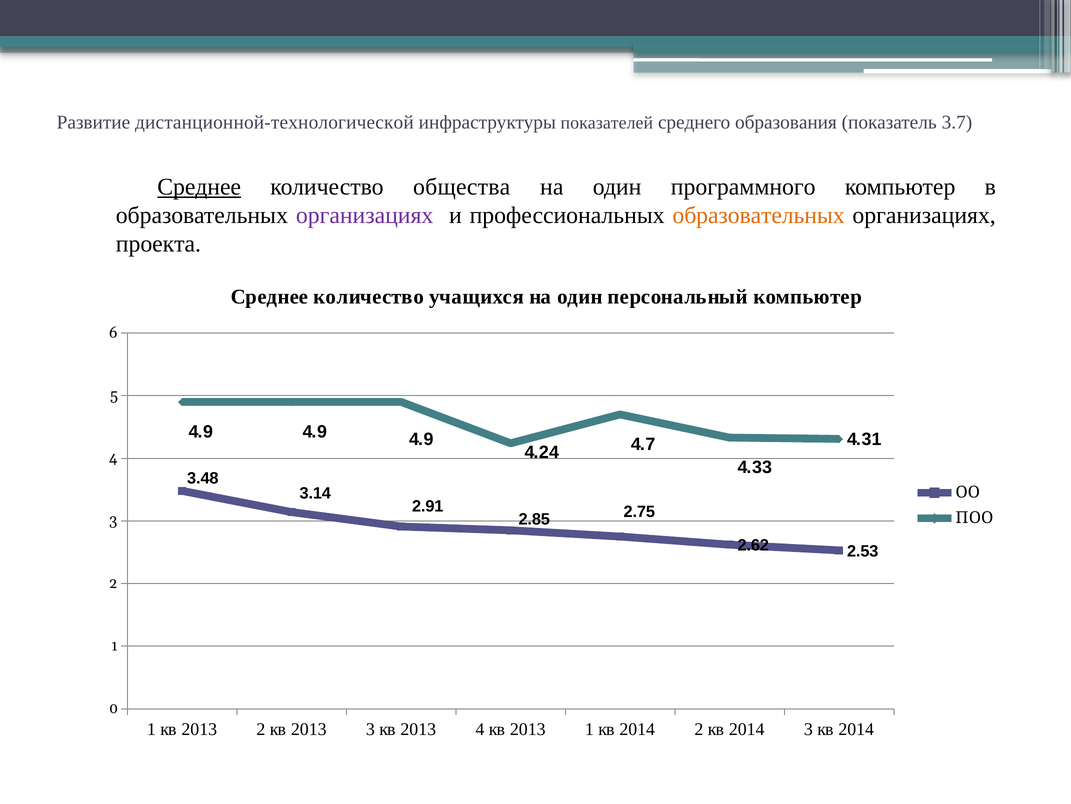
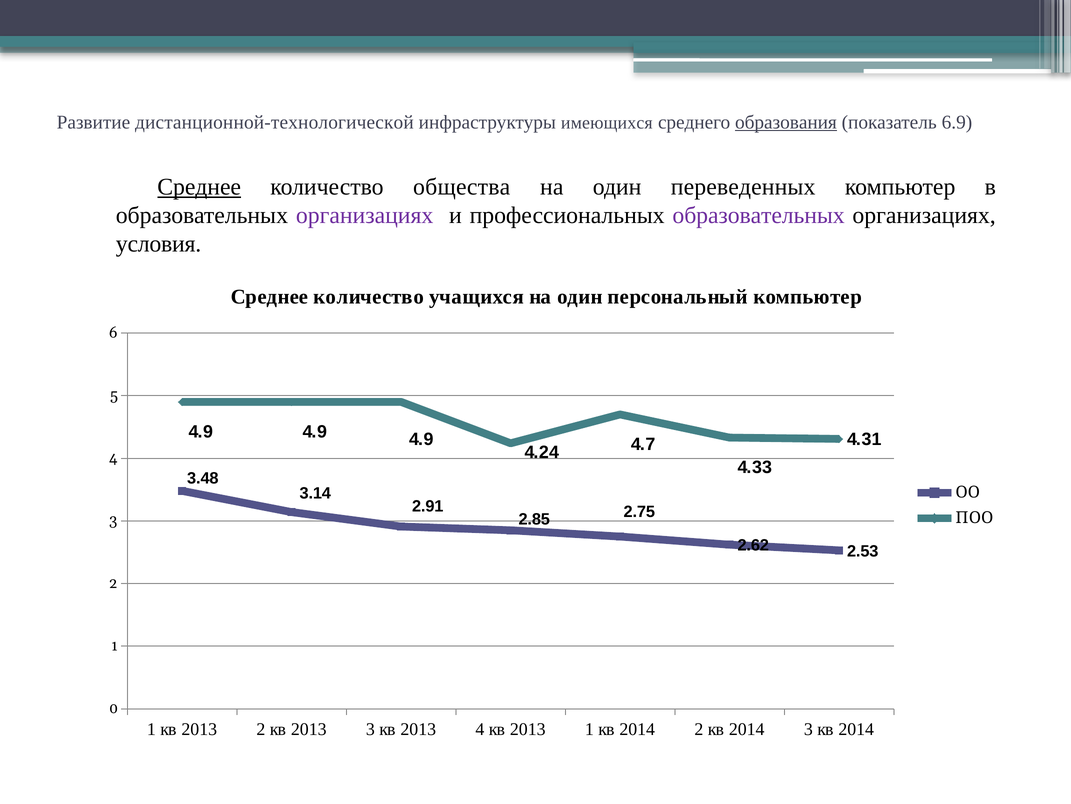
показателей: показателей -> имеющихся
образования underline: none -> present
3.7: 3.7 -> 6.9
программного: программного -> переведенных
образовательных at (759, 215) colour: orange -> purple
проекта: проекта -> условия
